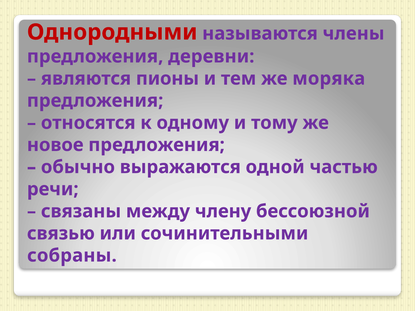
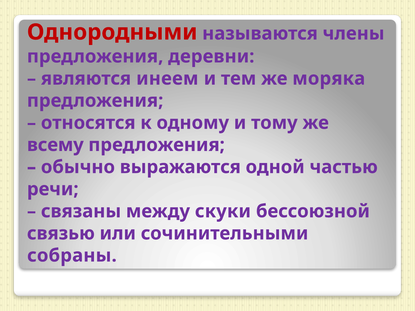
пионы: пионы -> инеем
новое: новое -> всему
члену: члену -> скуки
